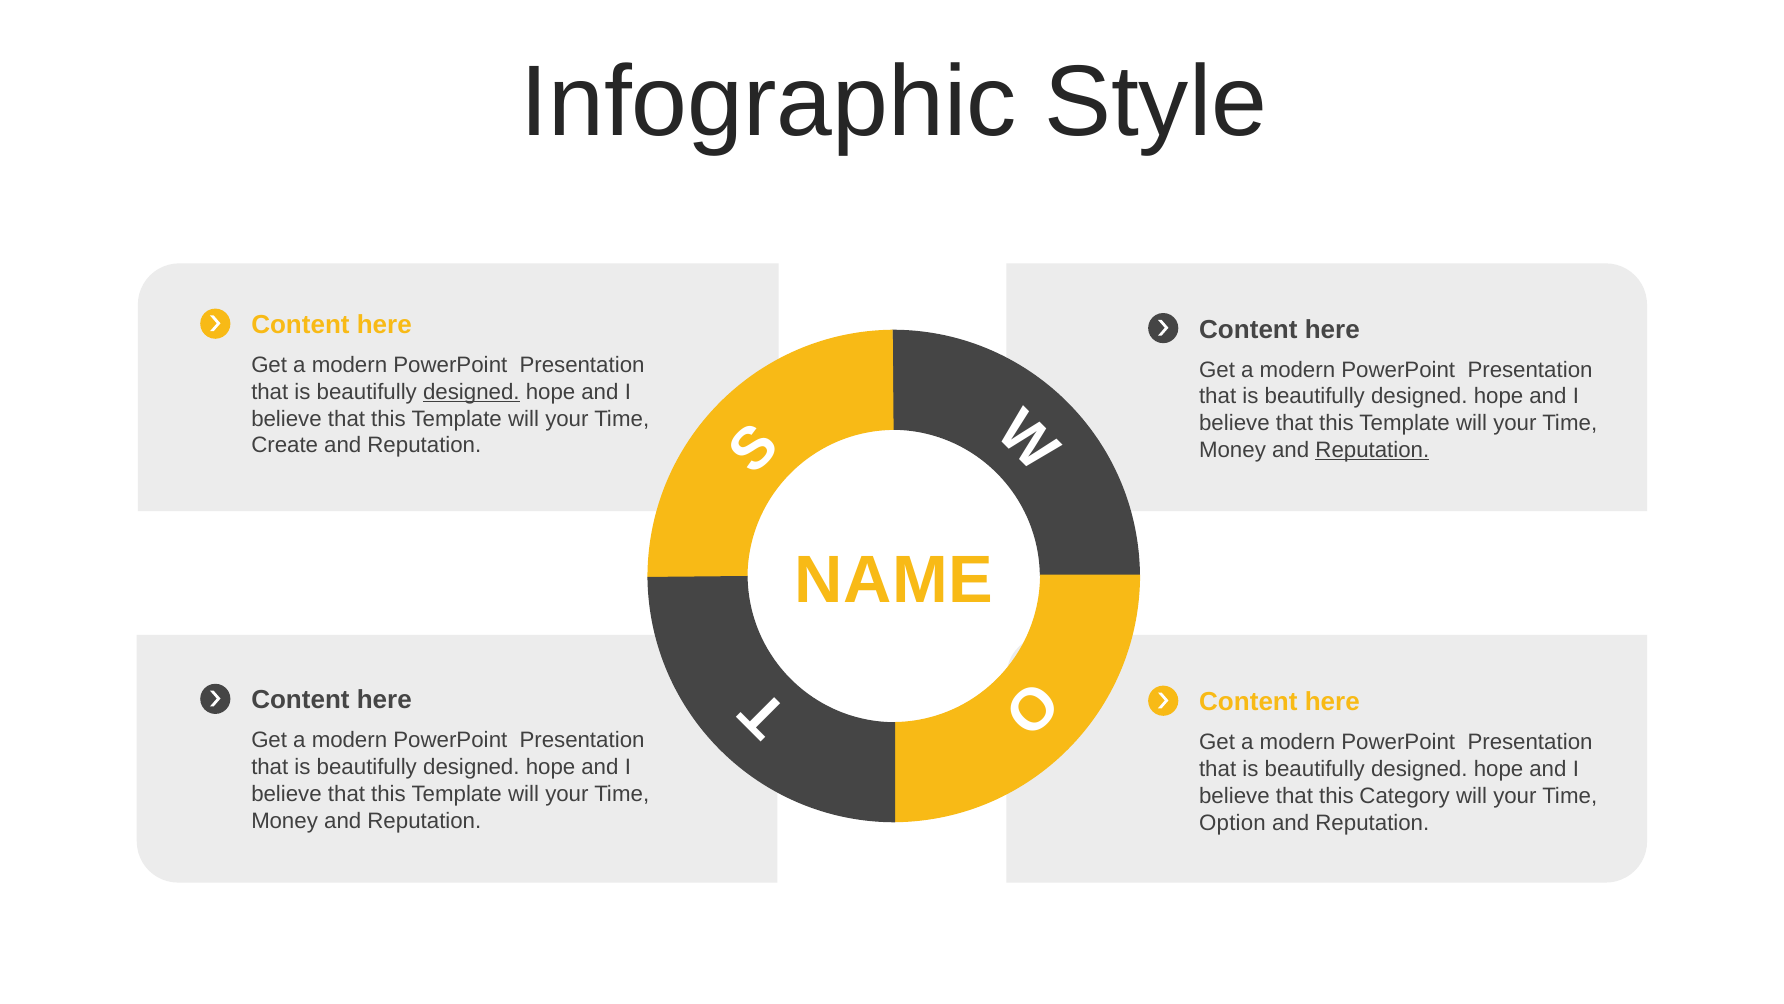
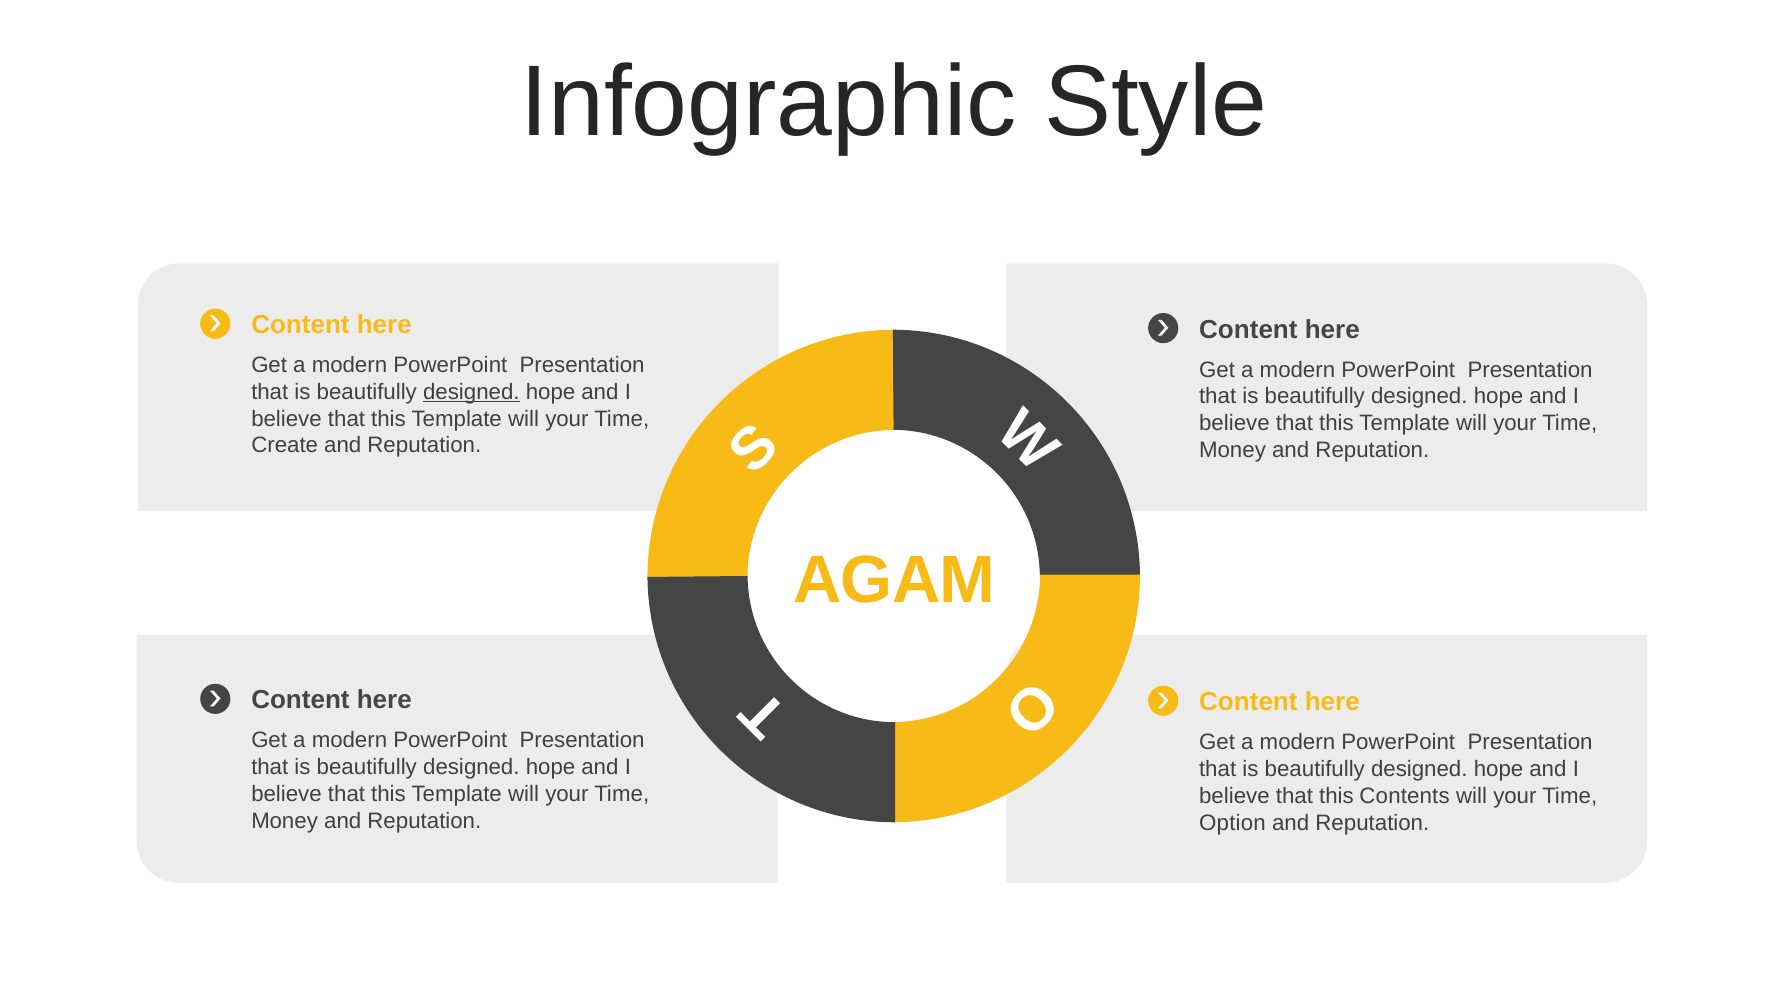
Reputation at (1372, 450) underline: present -> none
NAME: NAME -> AGAM
Category: Category -> Contents
